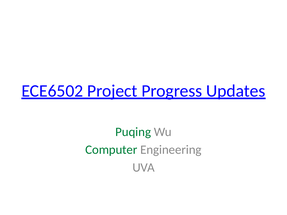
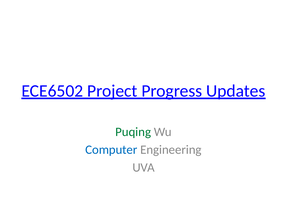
Computer colour: green -> blue
